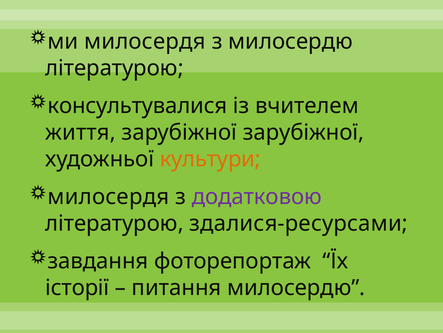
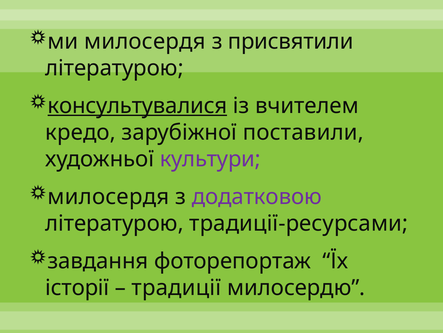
з милосердю: милосердю -> присвятили
консультувалися underline: none -> present
життя: життя -> кредо
зарубіжної зарубіжної: зарубіжної -> поставили
культури colour: orange -> purple
здалися-ресурсами: здалися-ресурсами -> традиції-ресурсами
питання: питання -> традиції
